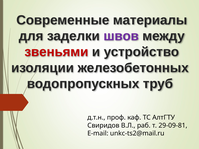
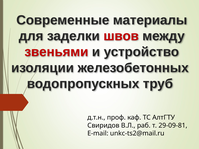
швов colour: purple -> red
